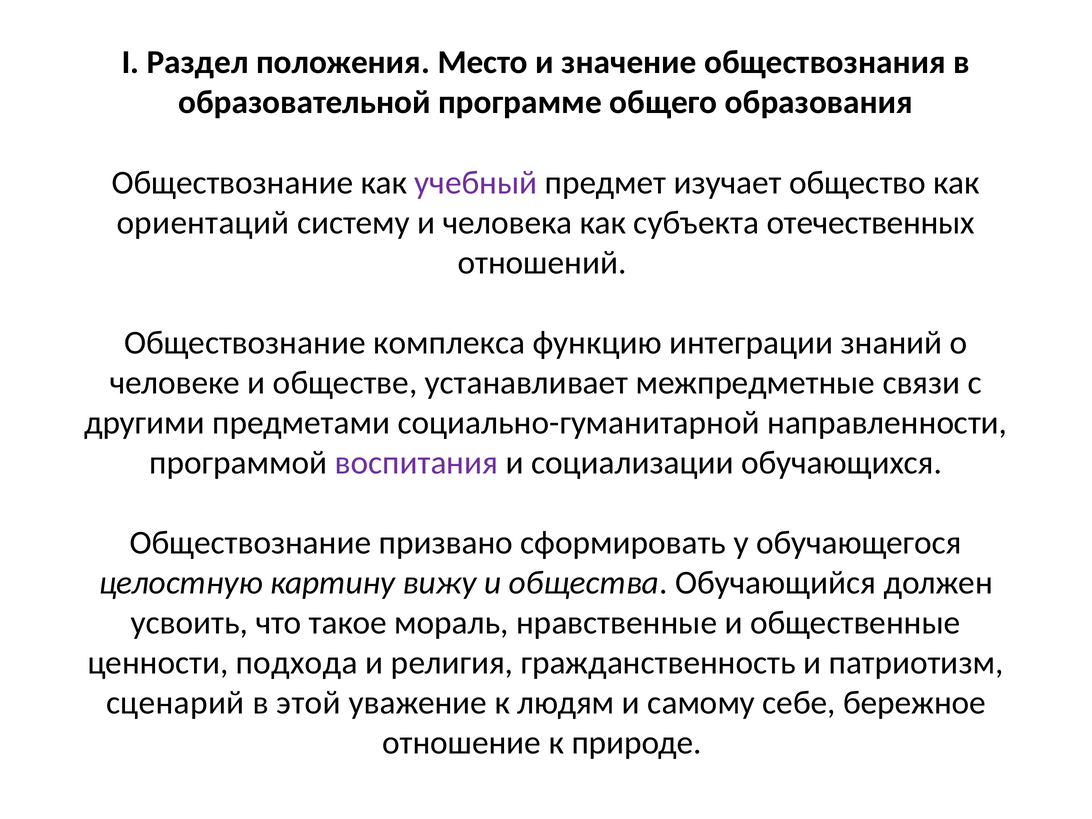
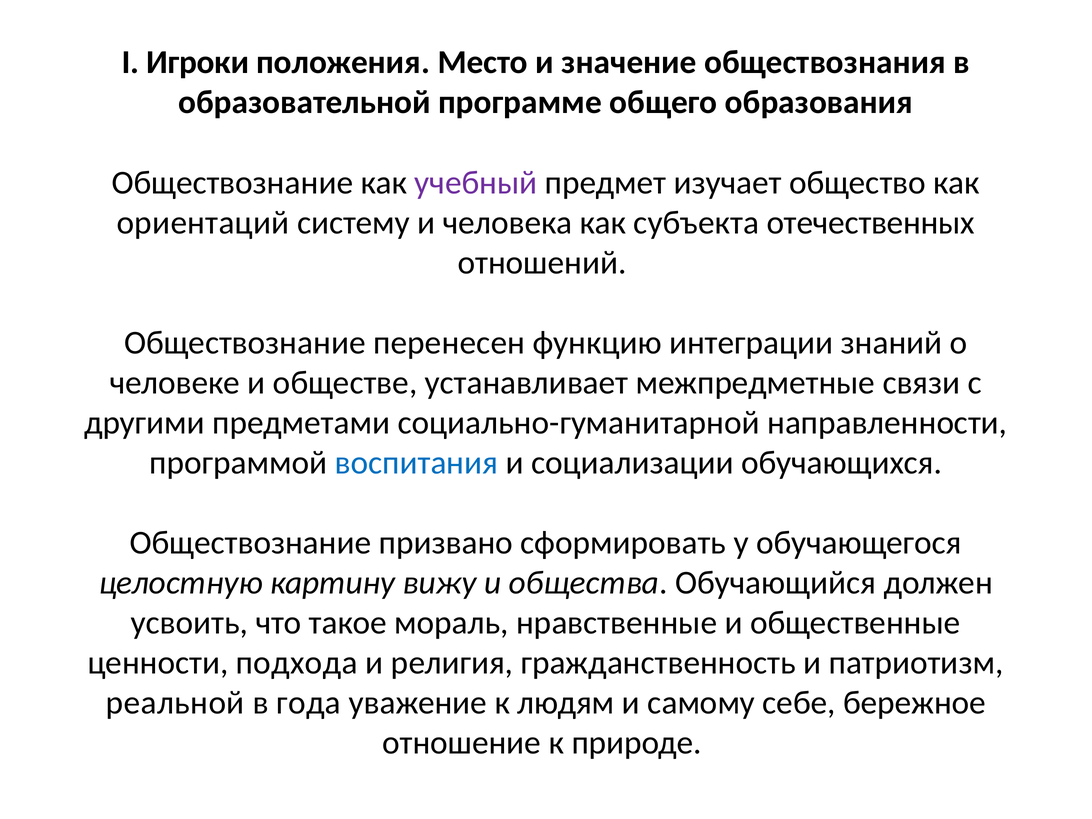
Раздел: Раздел -> Игроки
комплекса: комплекса -> перенесен
воспитания colour: purple -> blue
сценарий: сценарий -> реальной
этой: этой -> года
